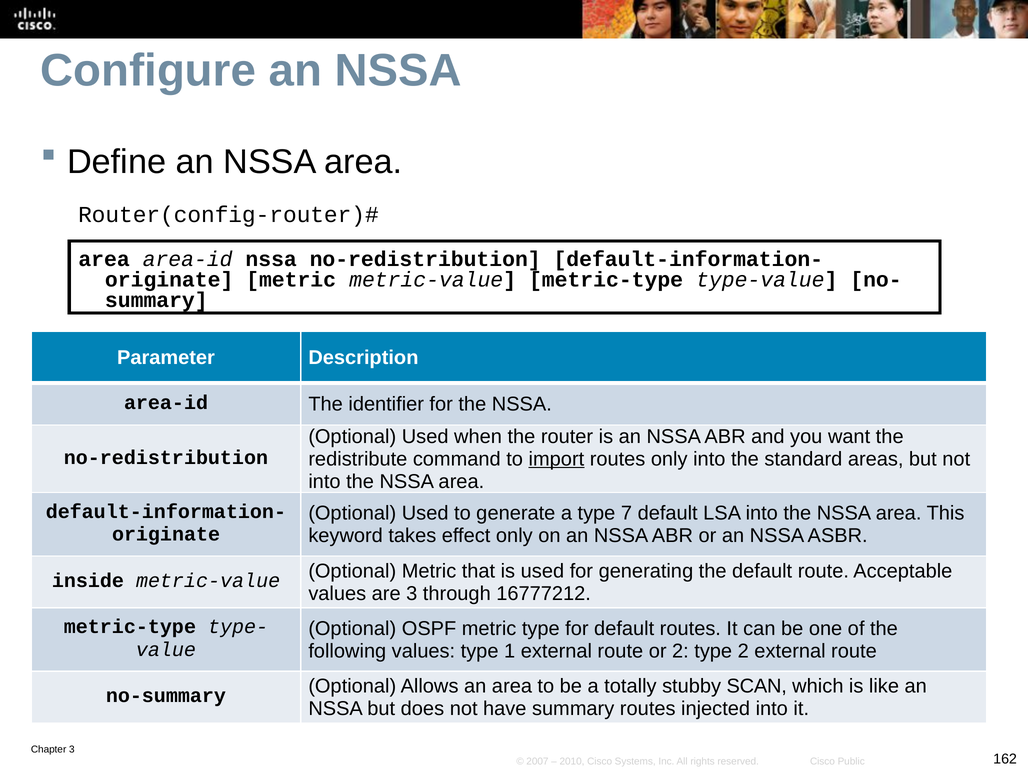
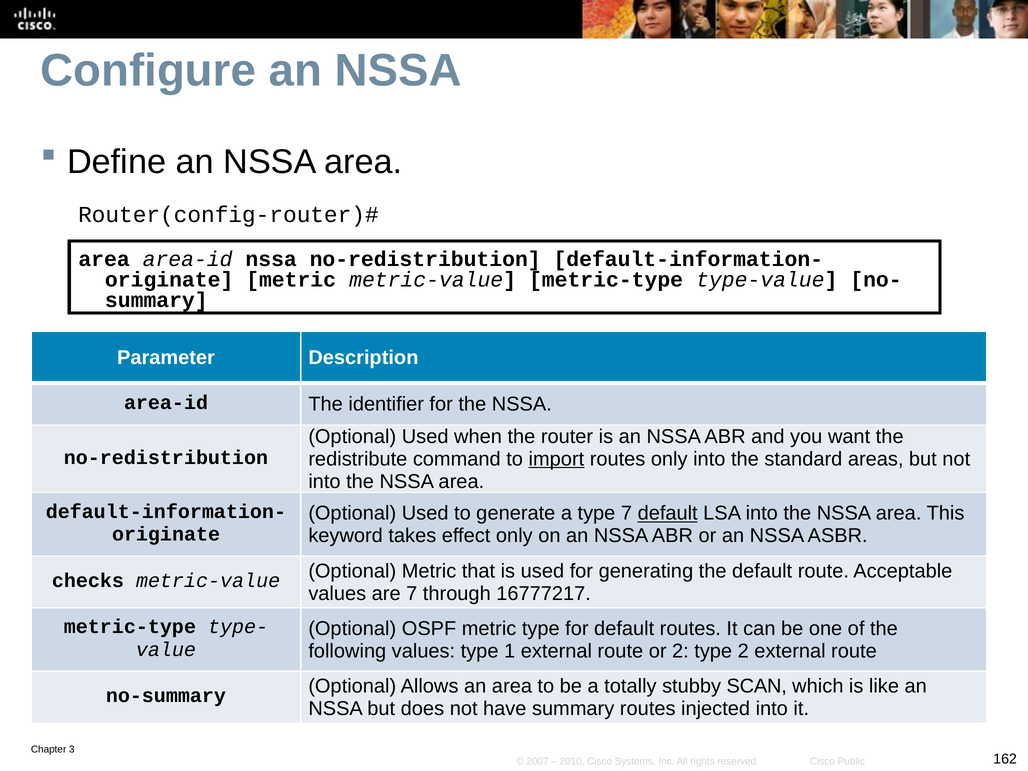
default at (668, 513) underline: none -> present
inside: inside -> checks
are 3: 3 -> 7
16777212: 16777212 -> 16777217
